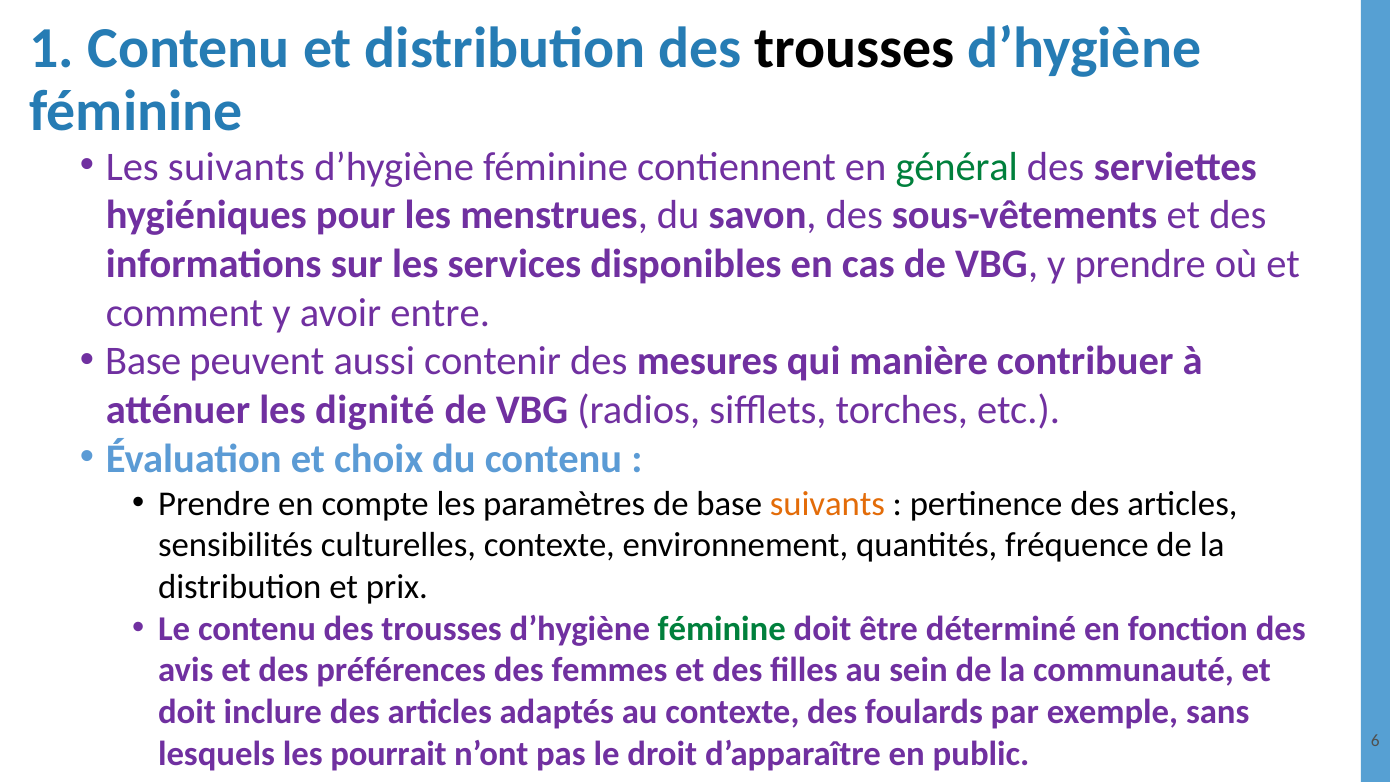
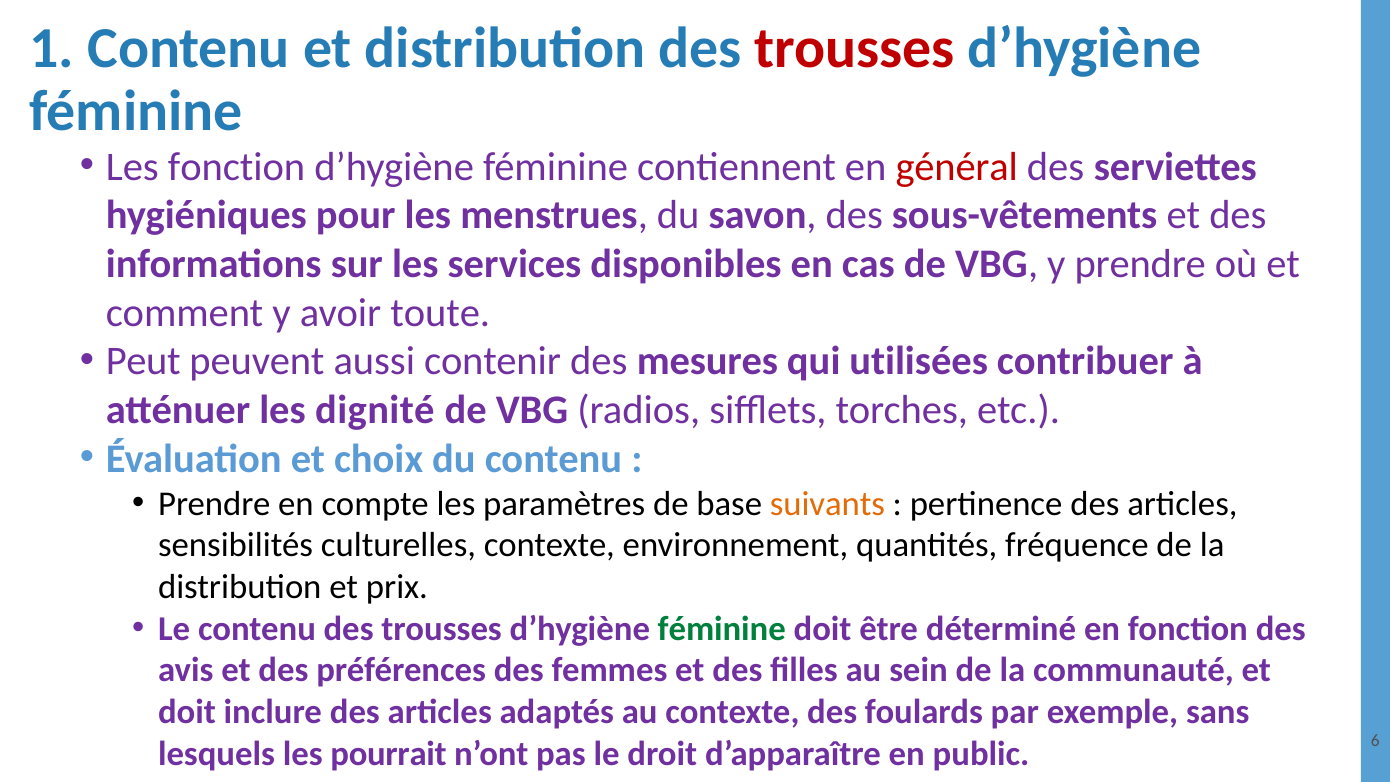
trousses at (855, 48) colour: black -> red
Les suivants: suivants -> fonction
général colour: green -> red
entre: entre -> toute
Base at (143, 361): Base -> Peut
manière: manière -> utilisées
